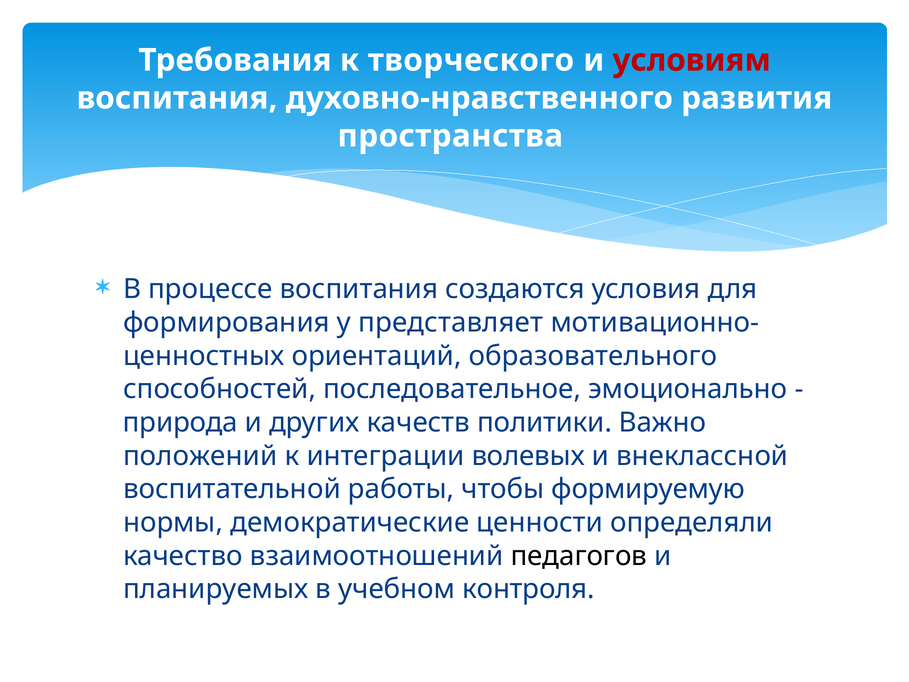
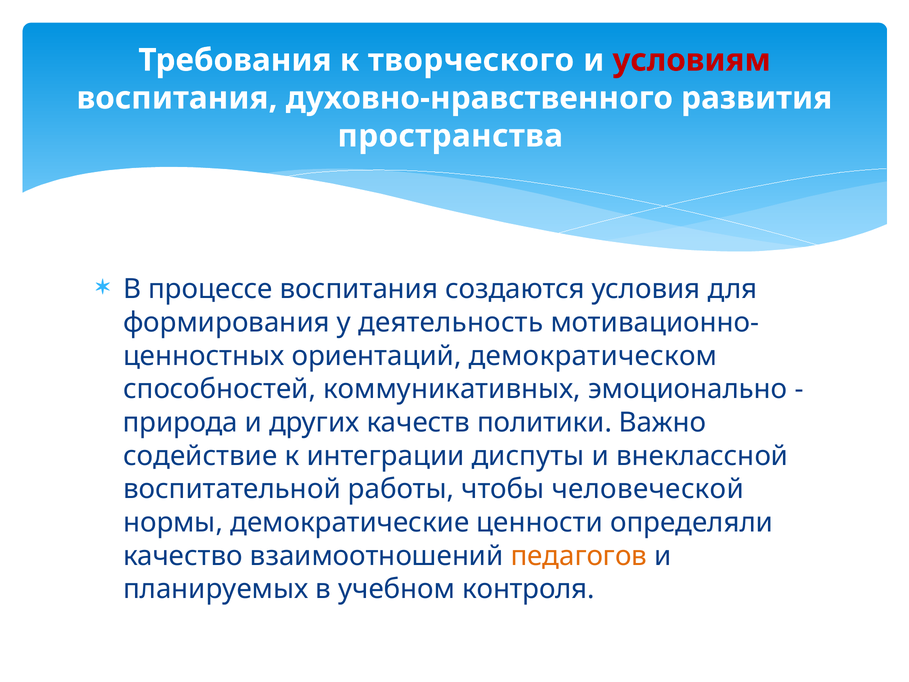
представляет: представляет -> деятельность
образовательного: образовательного -> демократическом
последовательное: последовательное -> коммуникативных
положений: положений -> содействие
волевых: волевых -> диспуты
формируемую: формируемую -> человеческой
педагогов colour: black -> orange
